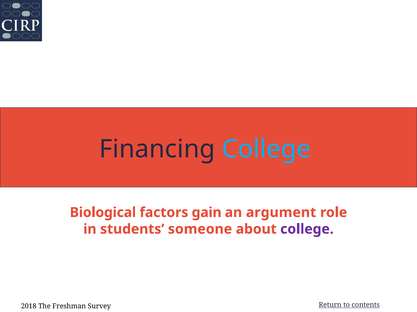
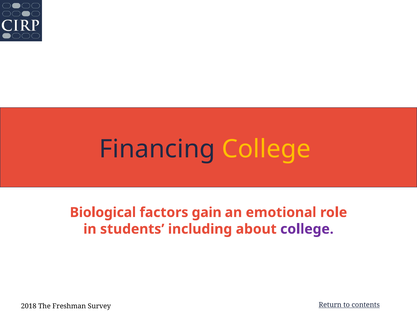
College at (266, 149) colour: light blue -> yellow
argument: argument -> emotional
someone: someone -> including
